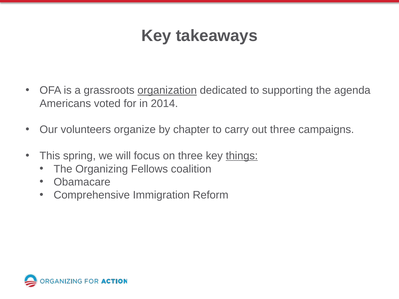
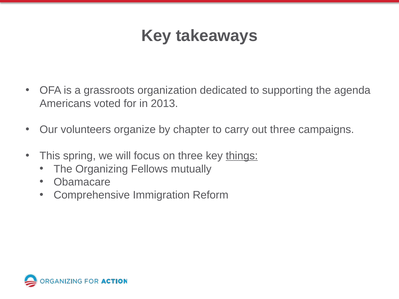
organization underline: present -> none
2014: 2014 -> 2013
coalition: coalition -> mutually
